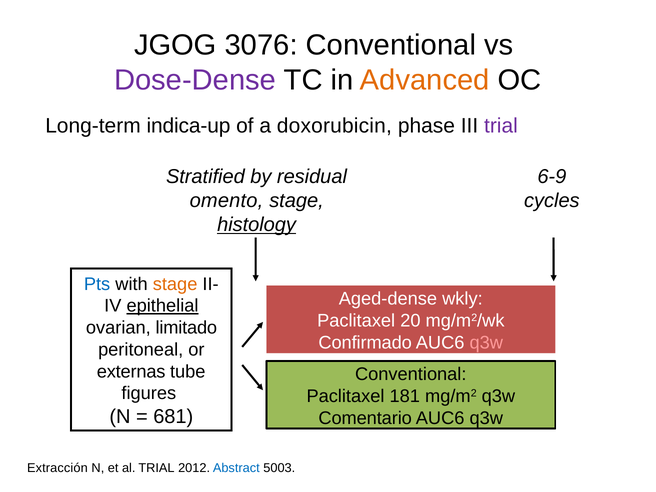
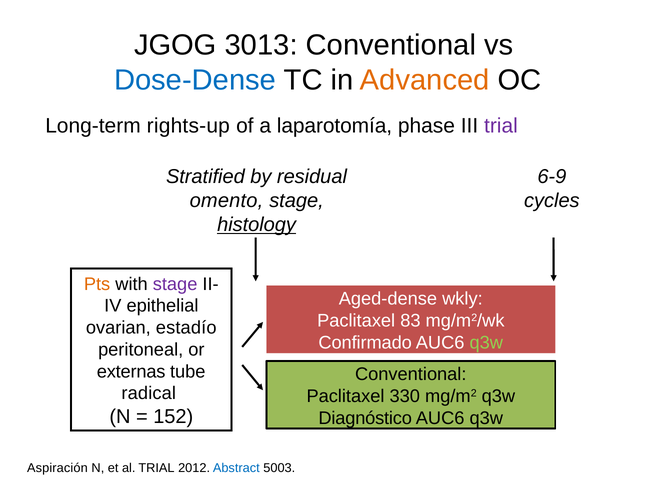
3076: 3076 -> 3013
Dose-Dense colour: purple -> blue
indica-up: indica-up -> rights-up
doxorubicin: doxorubicin -> laparotomía
Pts colour: blue -> orange
stage at (175, 284) colour: orange -> purple
epithelial underline: present -> none
20: 20 -> 83
limitado: limitado -> estadío
q3w at (486, 343) colour: pink -> light green
figures: figures -> radical
181: 181 -> 330
681: 681 -> 152
Comentario: Comentario -> Diagnóstico
Extracción: Extracción -> Aspiración
